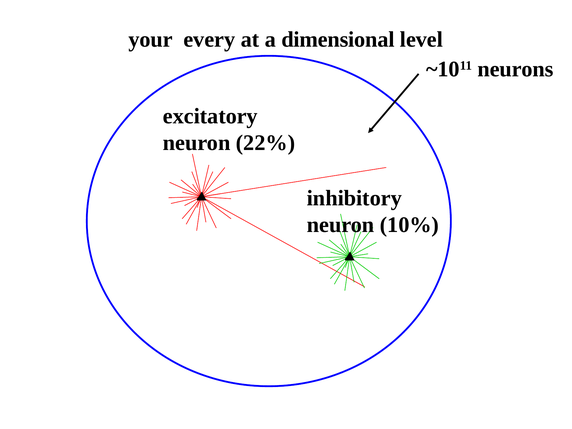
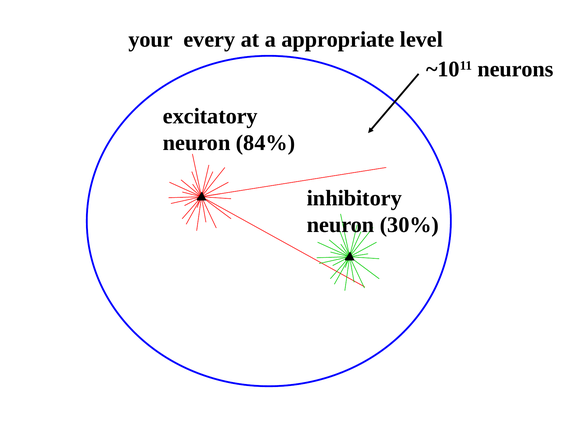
dimensional: dimensional -> appropriate
22%: 22% -> 84%
10%: 10% -> 30%
